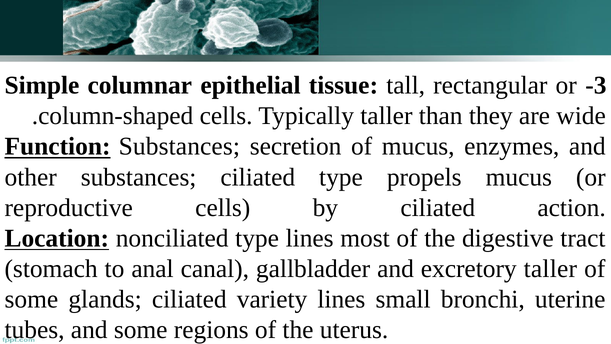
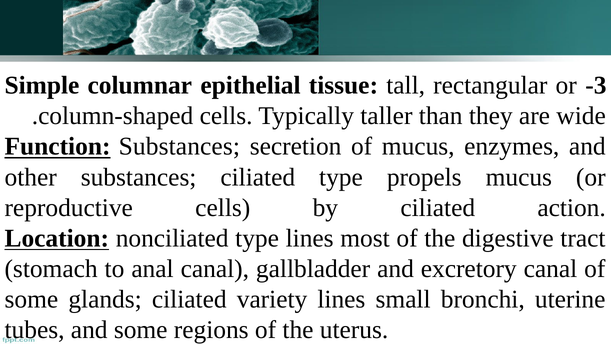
excretory taller: taller -> canal
